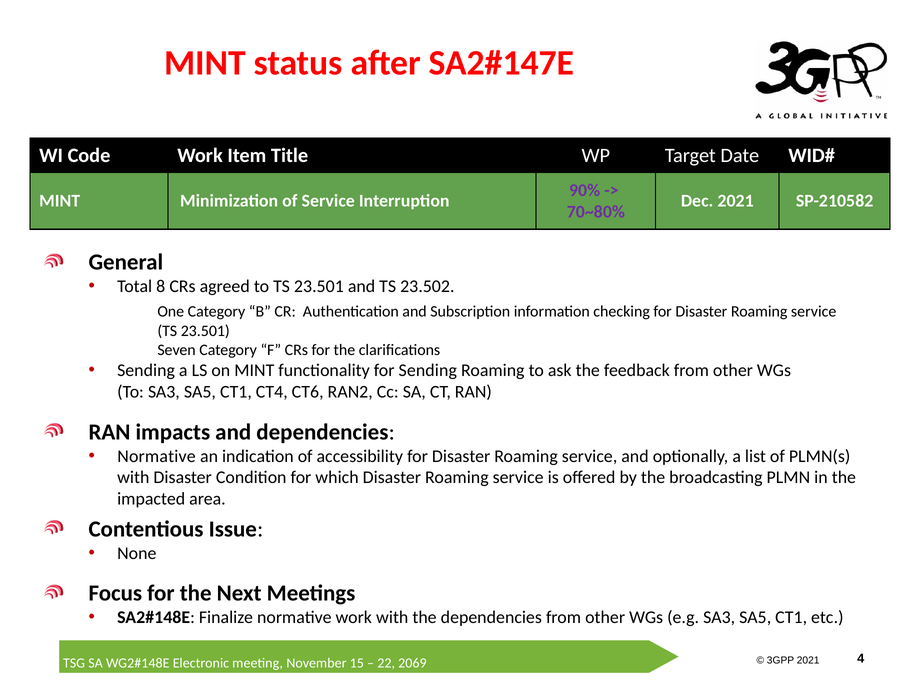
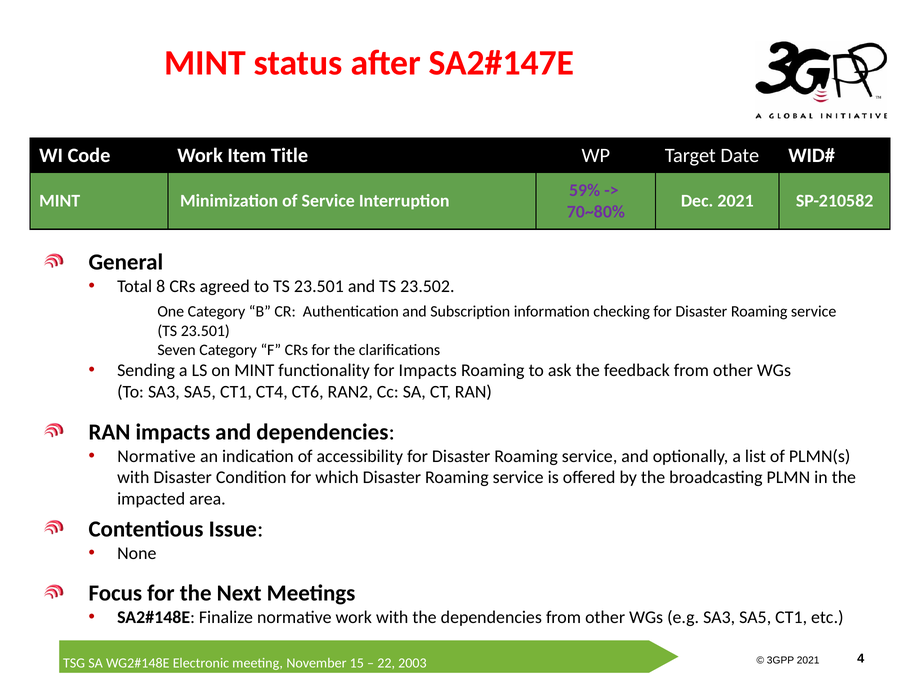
90%: 90% -> 59%
for Sending: Sending -> Impacts
2069: 2069 -> 2003
